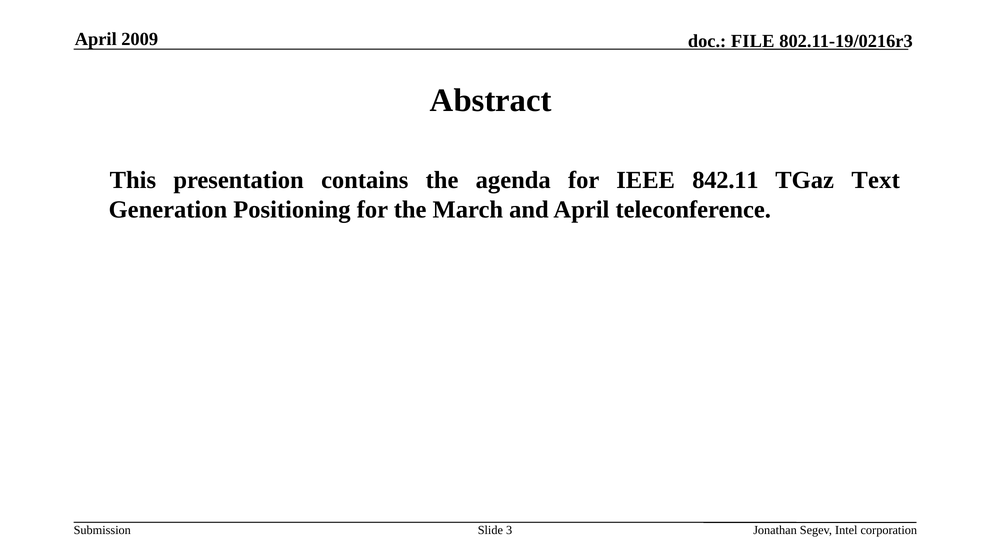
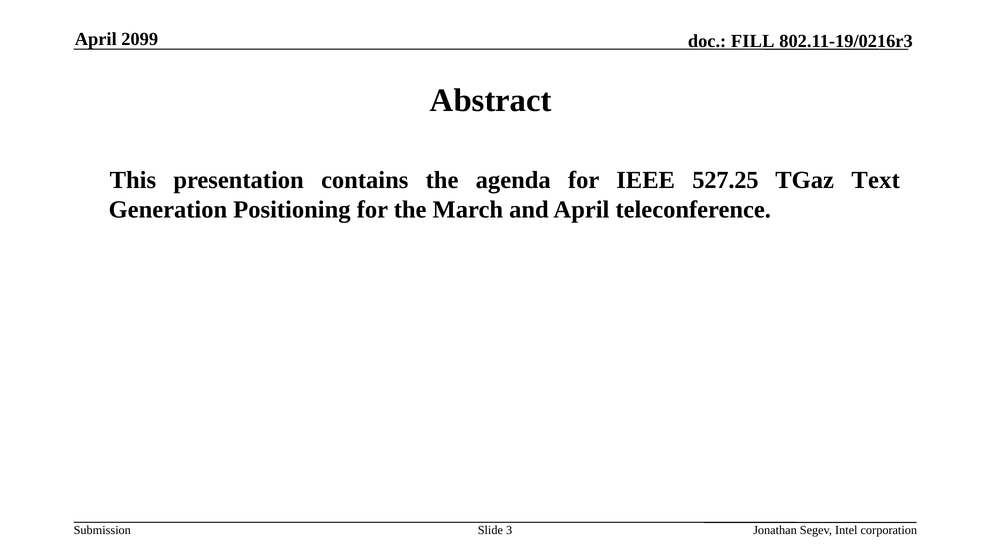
2009: 2009 -> 2099
FILE: FILE -> FILL
842.11: 842.11 -> 527.25
